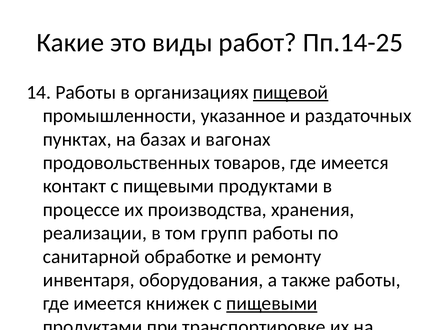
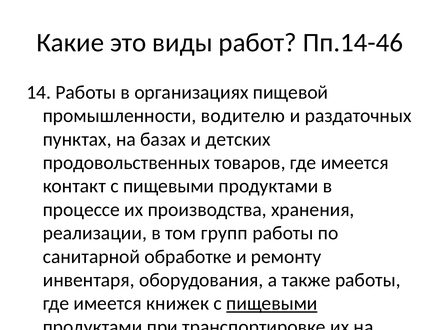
Пп.14-25: Пп.14-25 -> Пп.14-46
пищевой underline: present -> none
указанное: указанное -> водителю
вагонах: вагонах -> детских
